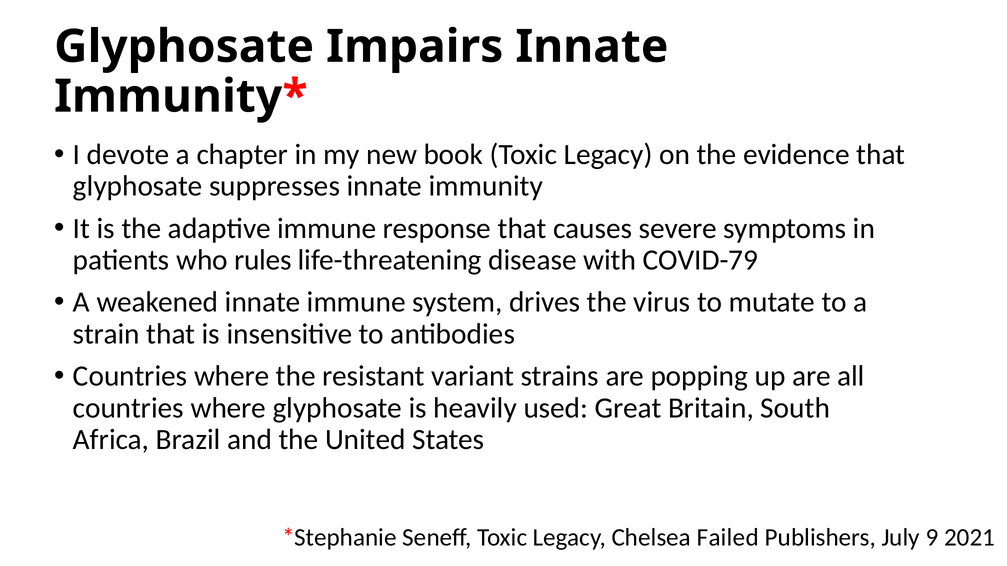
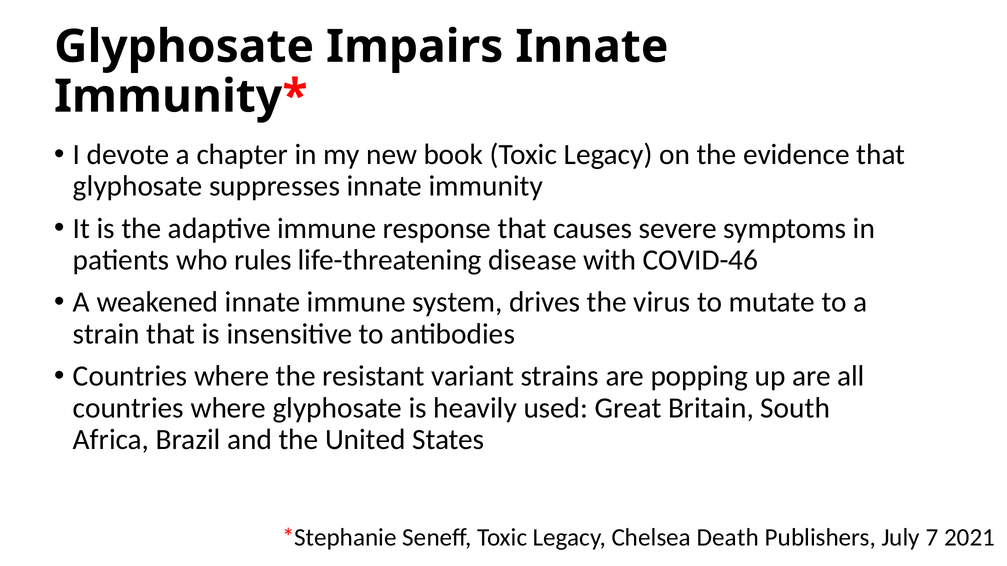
COVID-79: COVID-79 -> COVID-46
Failed: Failed -> Death
9: 9 -> 7
